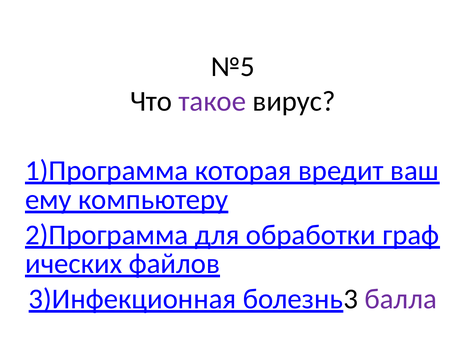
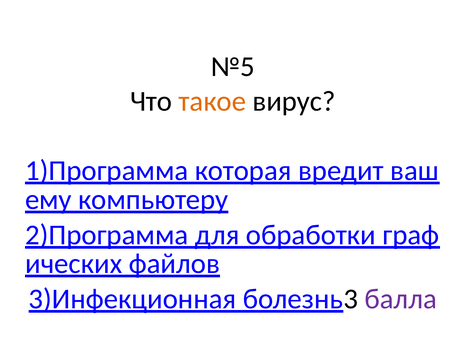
такое colour: purple -> orange
